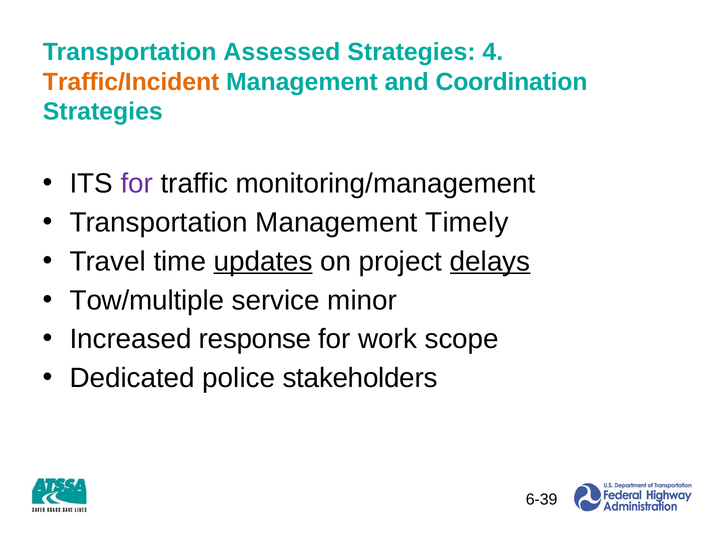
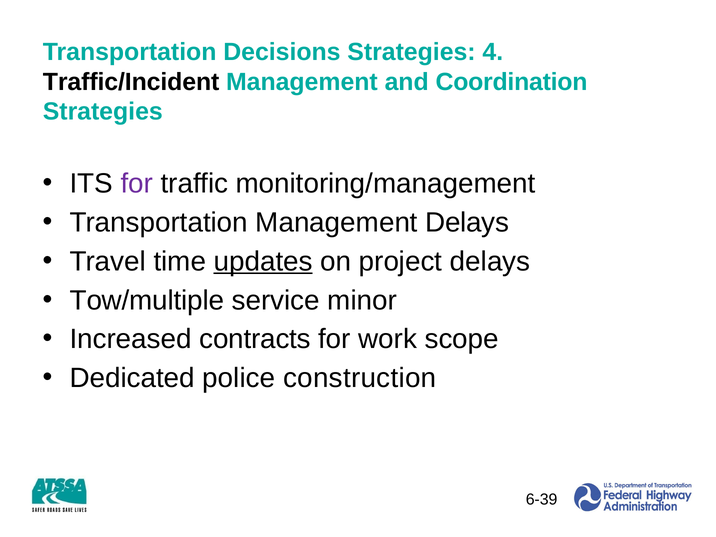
Assessed: Assessed -> Decisions
Traffic/Incident colour: orange -> black
Management Timely: Timely -> Delays
delays at (490, 261) underline: present -> none
response: response -> contracts
stakeholders: stakeholders -> construction
